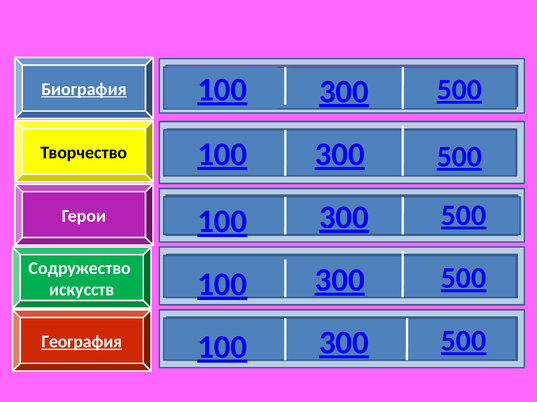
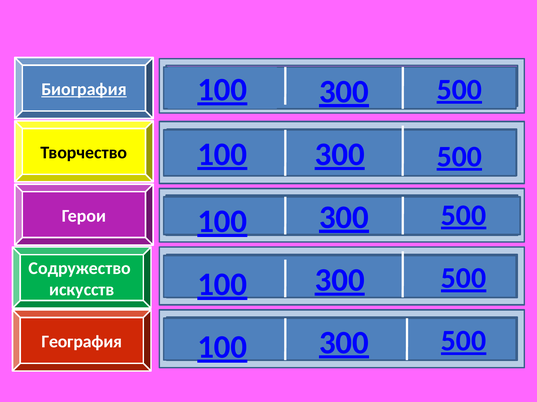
География underline: present -> none
